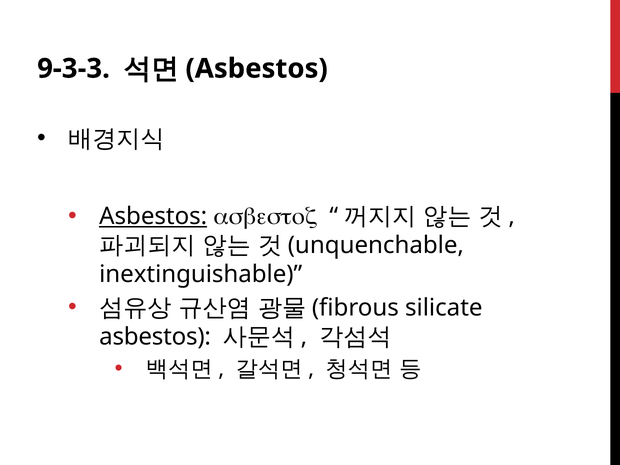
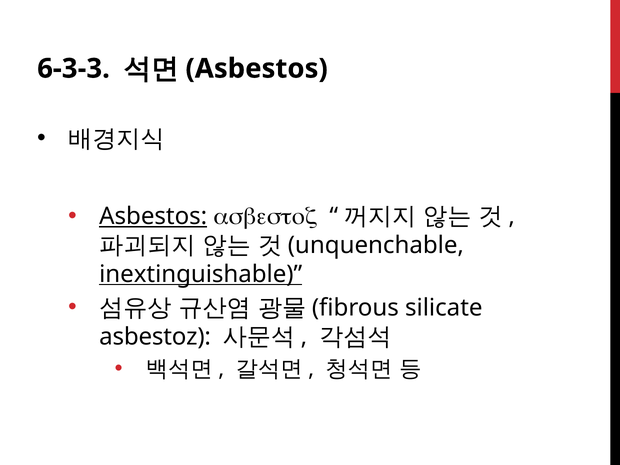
9-3-3: 9-3-3 -> 6-3-3
inextinguishable underline: none -> present
asbestos at (155, 337): asbestos -> asbestoz
